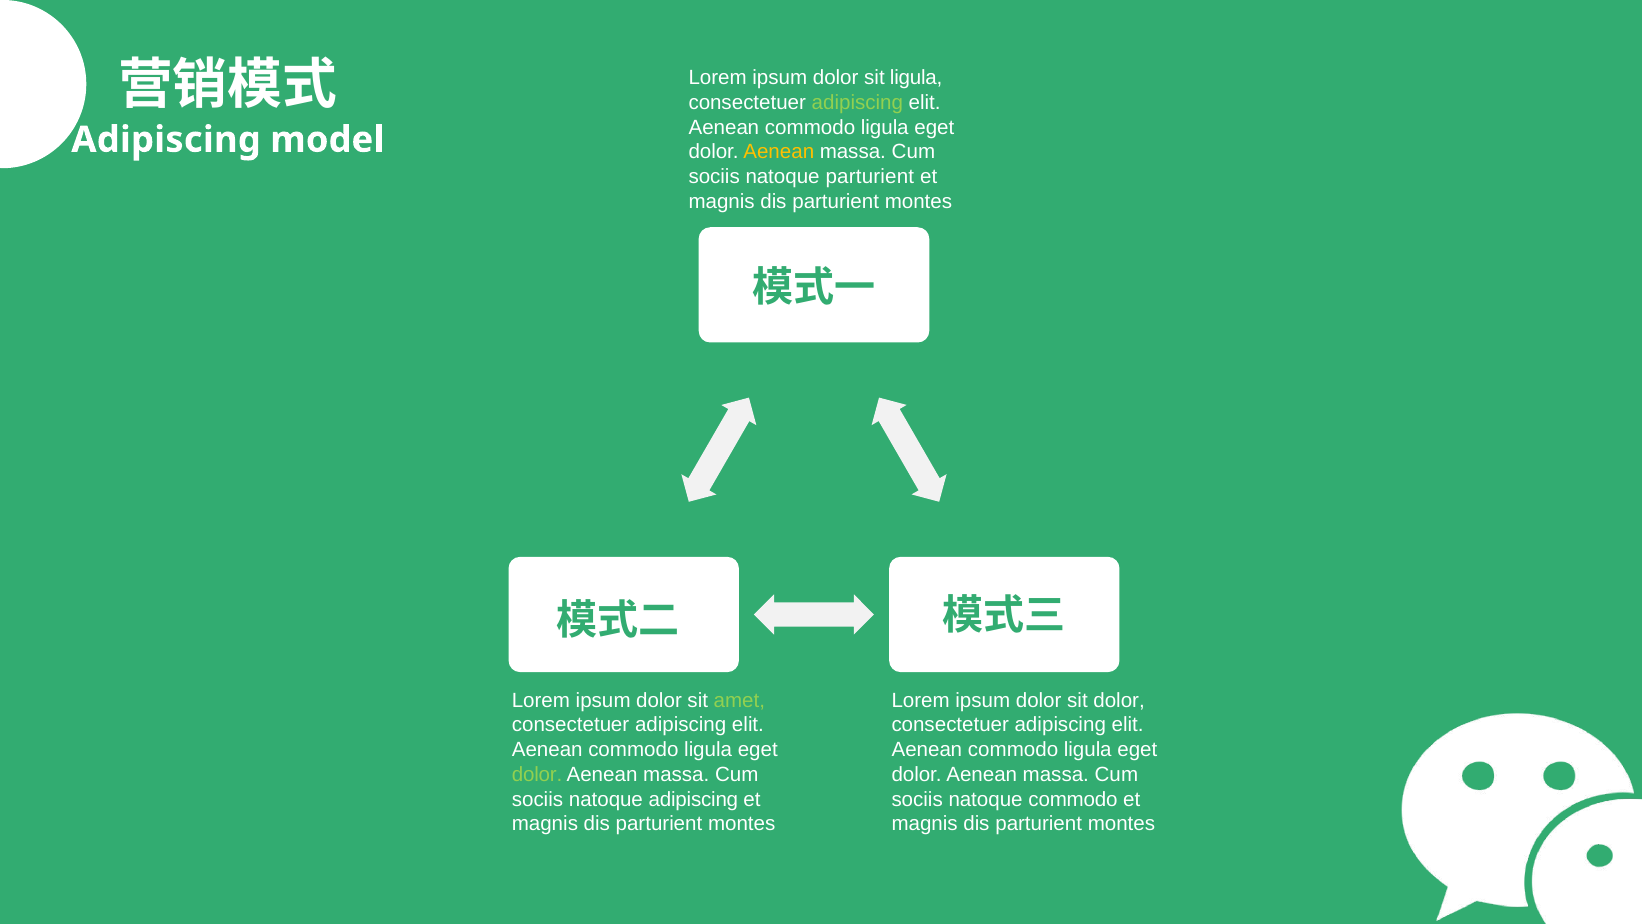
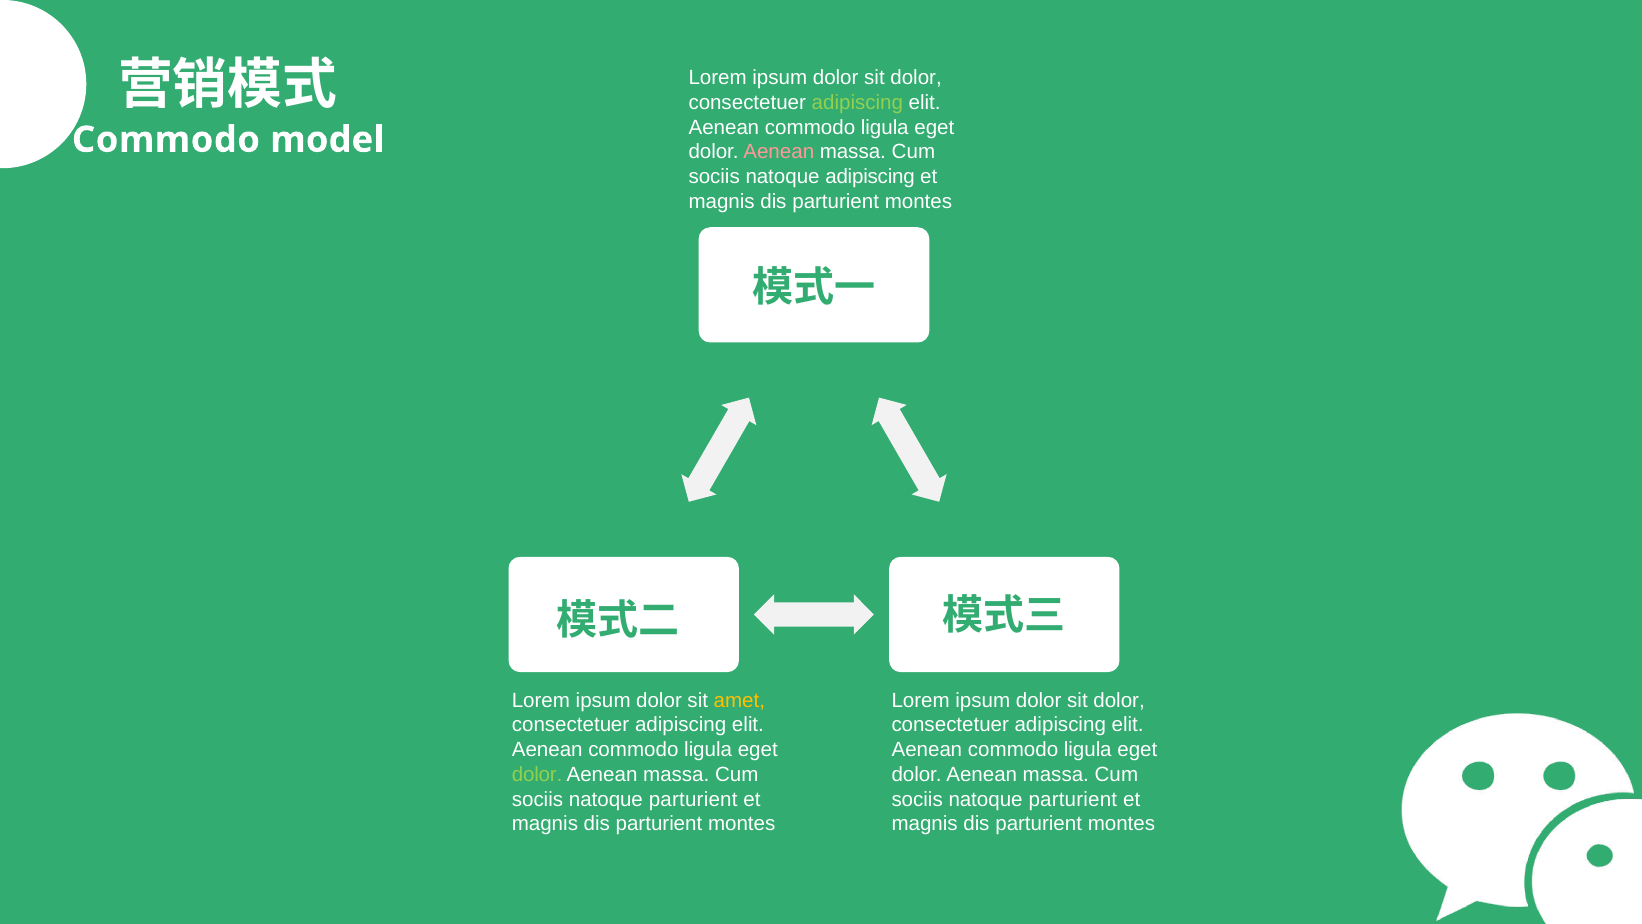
ligula at (916, 78): ligula -> dolor
Adipiscing at (166, 140): Adipiscing -> Commodo
Aenean at (779, 152) colour: yellow -> pink
natoque parturient: parturient -> adipiscing
amet colour: light green -> yellow
adipiscing at (693, 799): adipiscing -> parturient
commodo at (1073, 799): commodo -> parturient
